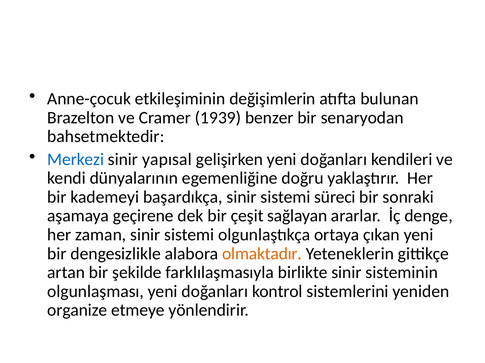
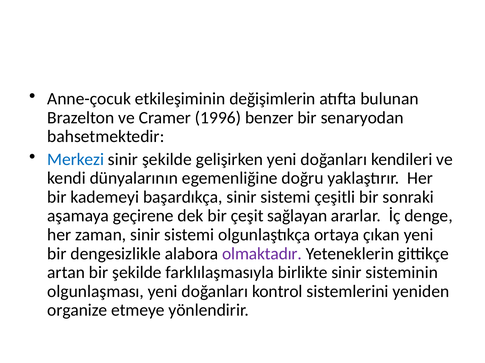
1939: 1939 -> 1996
sinir yapısal: yapısal -> şekilde
süreci: süreci -> çeşitli
olmaktadır colour: orange -> purple
